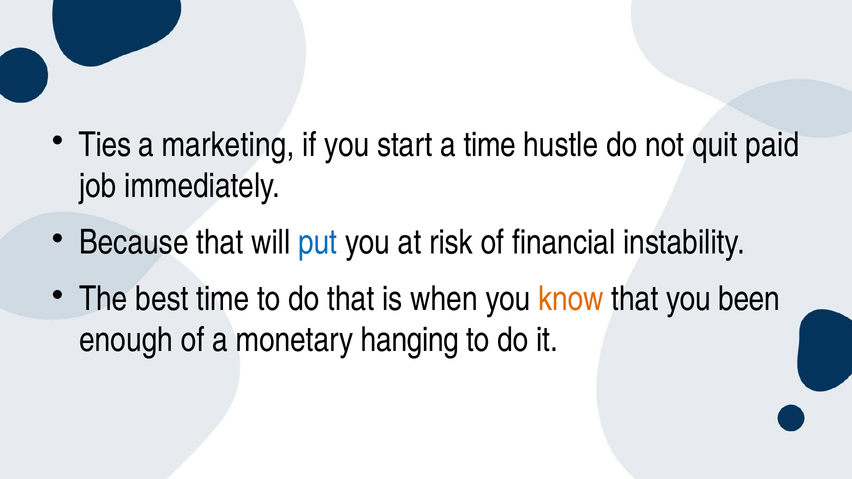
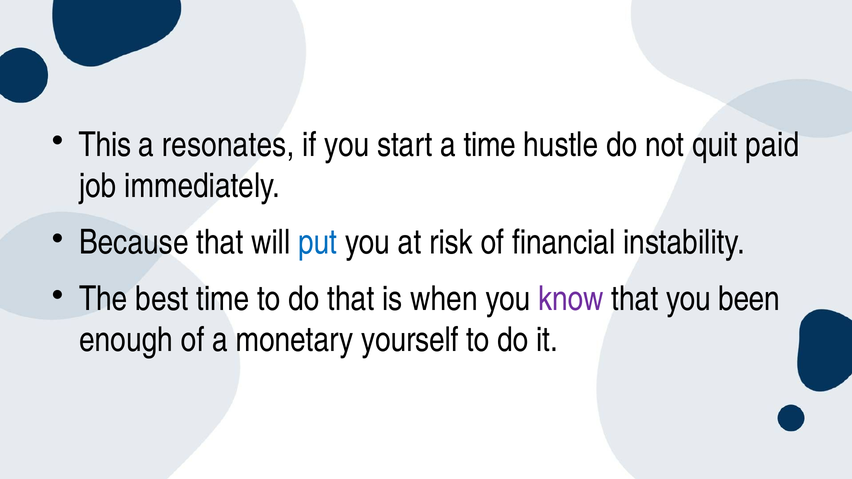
Ties: Ties -> This
marketing: marketing -> resonates
know colour: orange -> purple
hanging: hanging -> yourself
